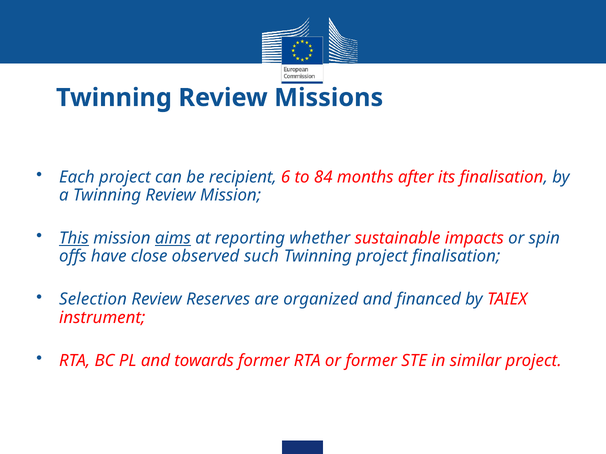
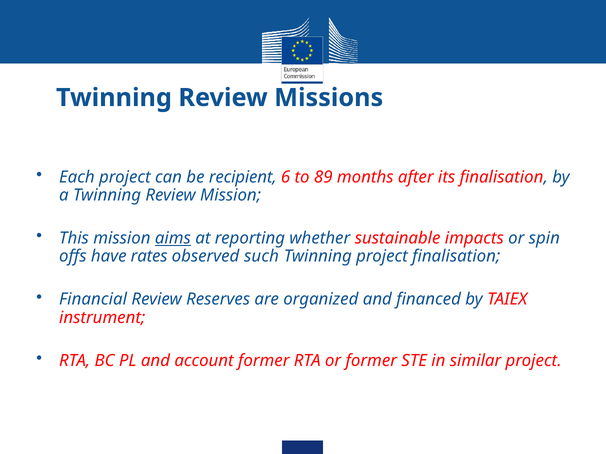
84: 84 -> 89
This underline: present -> none
close: close -> rates
Selection: Selection -> Financial
towards: towards -> account
